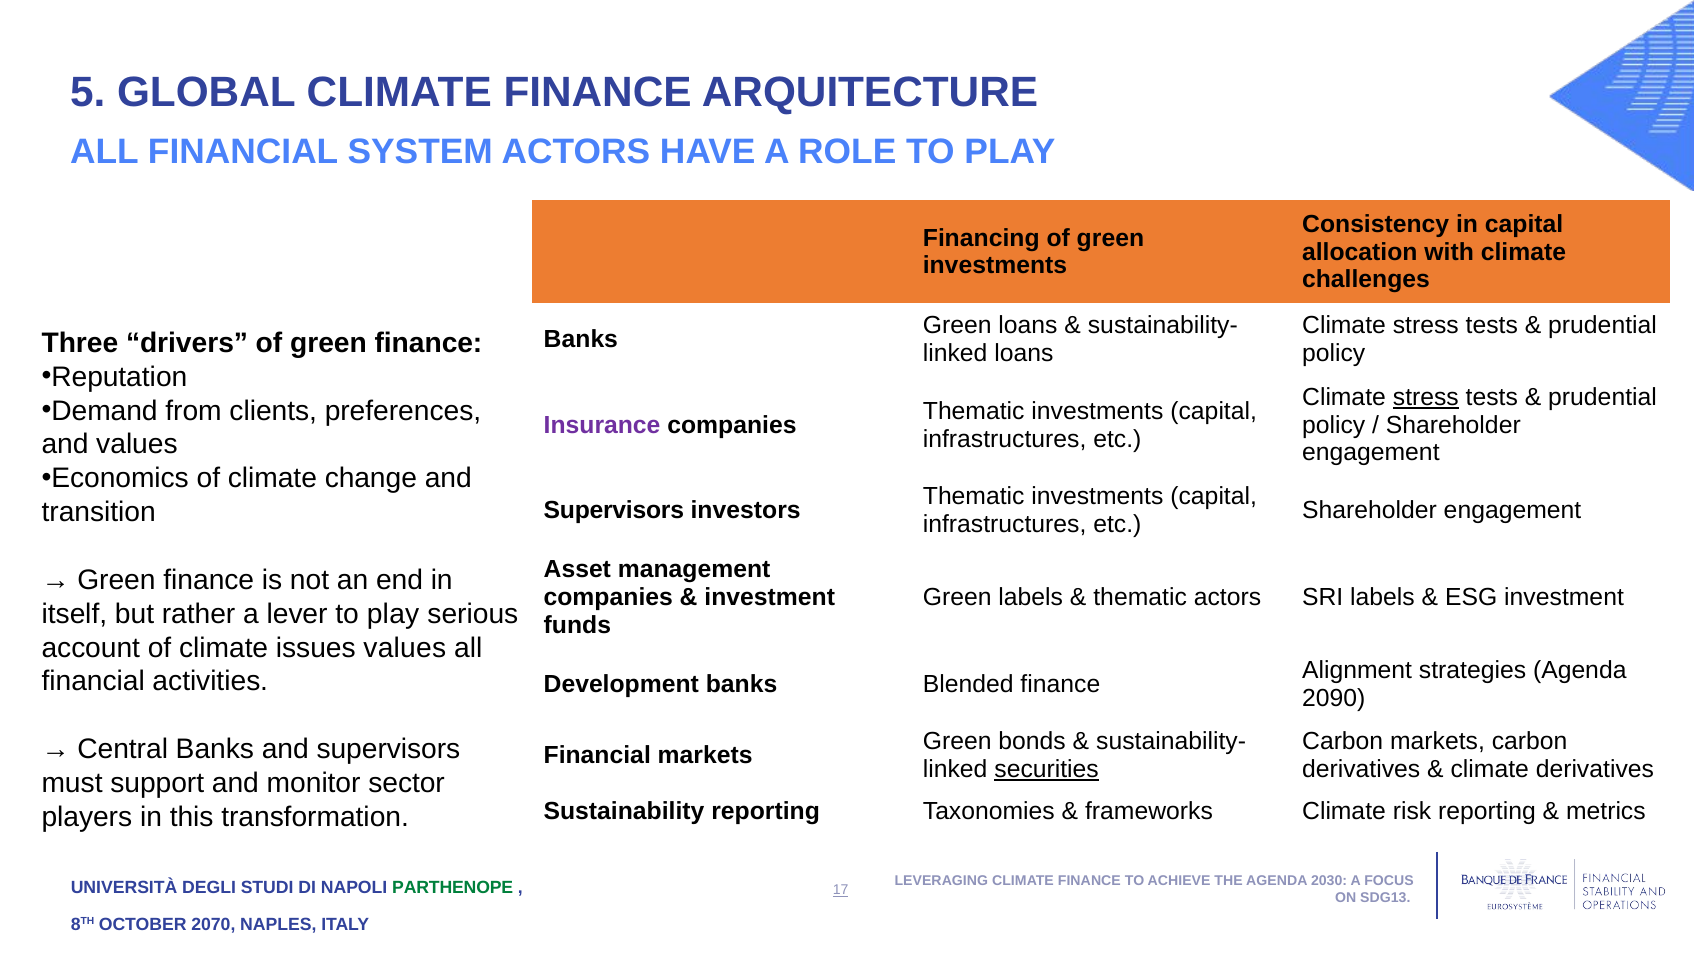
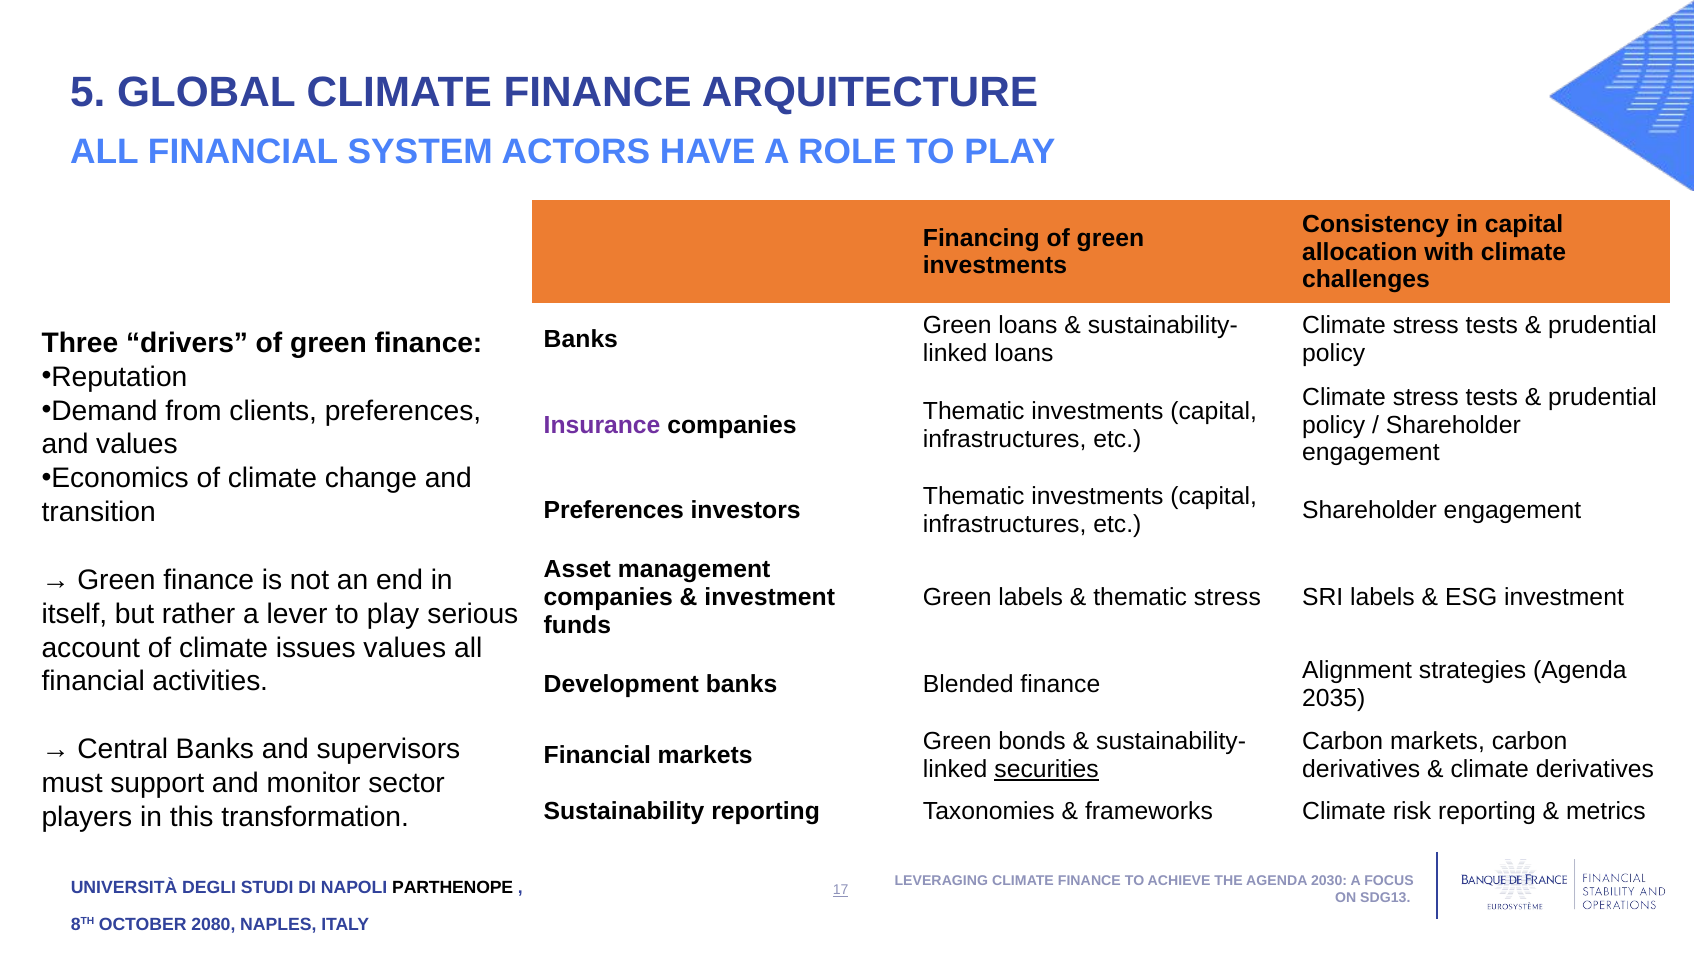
stress at (1426, 397) underline: present -> none
Supervisors at (614, 511): Supervisors -> Preferences
thematic actors: actors -> stress
2090: 2090 -> 2035
PARTHENOPE colour: green -> black
2070: 2070 -> 2080
